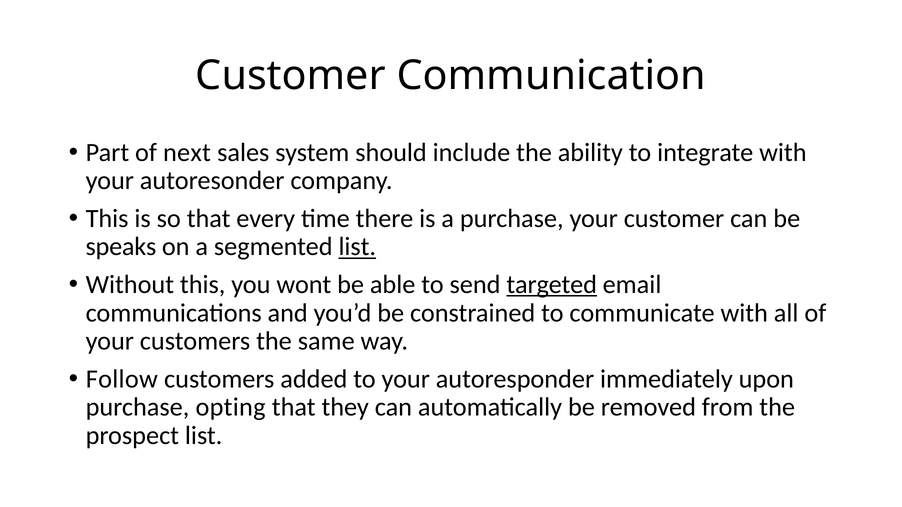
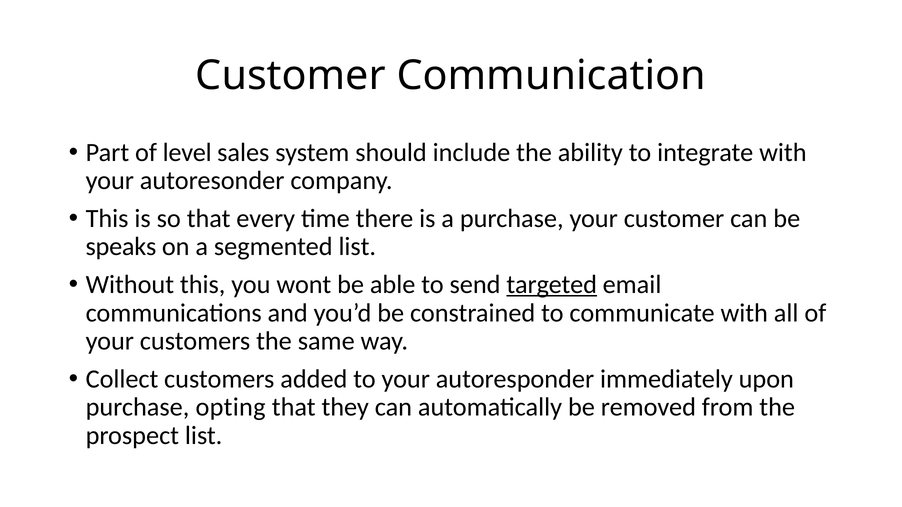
next: next -> level
list at (357, 247) underline: present -> none
Follow: Follow -> Collect
